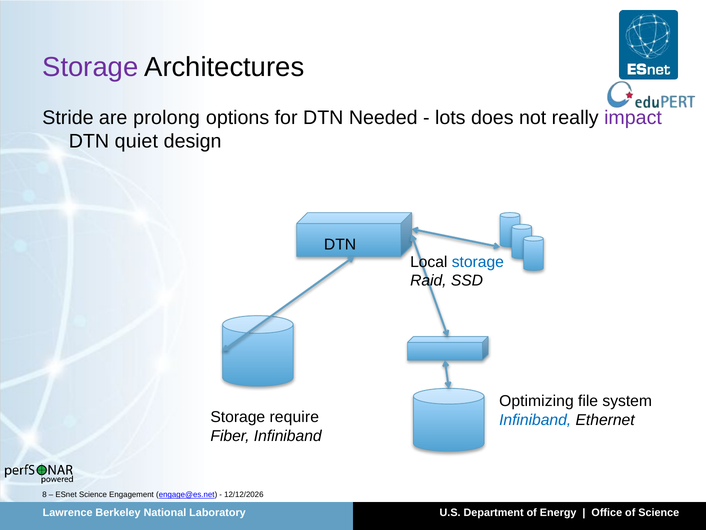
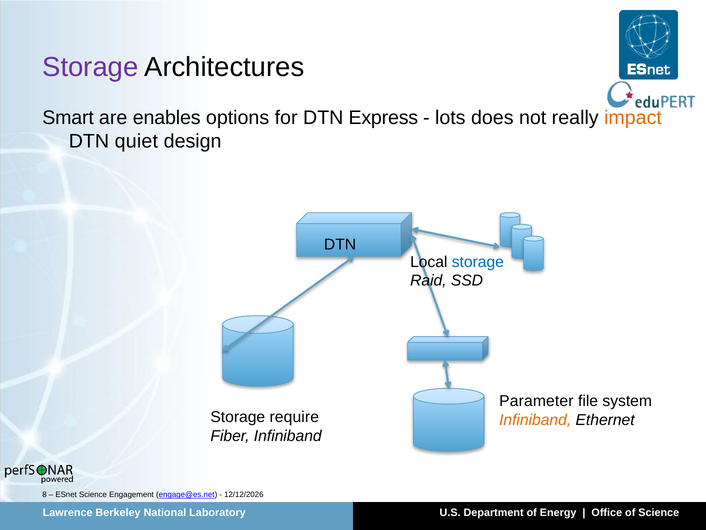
Stride: Stride -> Smart
prolong: prolong -> enables
Needed: Needed -> Express
impact colour: purple -> orange
Optimizing: Optimizing -> Parameter
Infiniband at (535, 420) colour: blue -> orange
